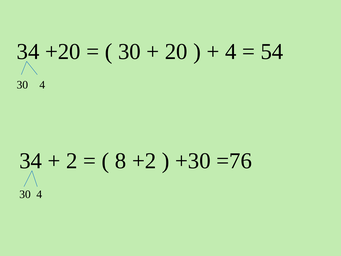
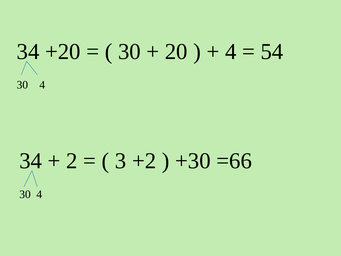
8: 8 -> 3
=76: =76 -> =66
